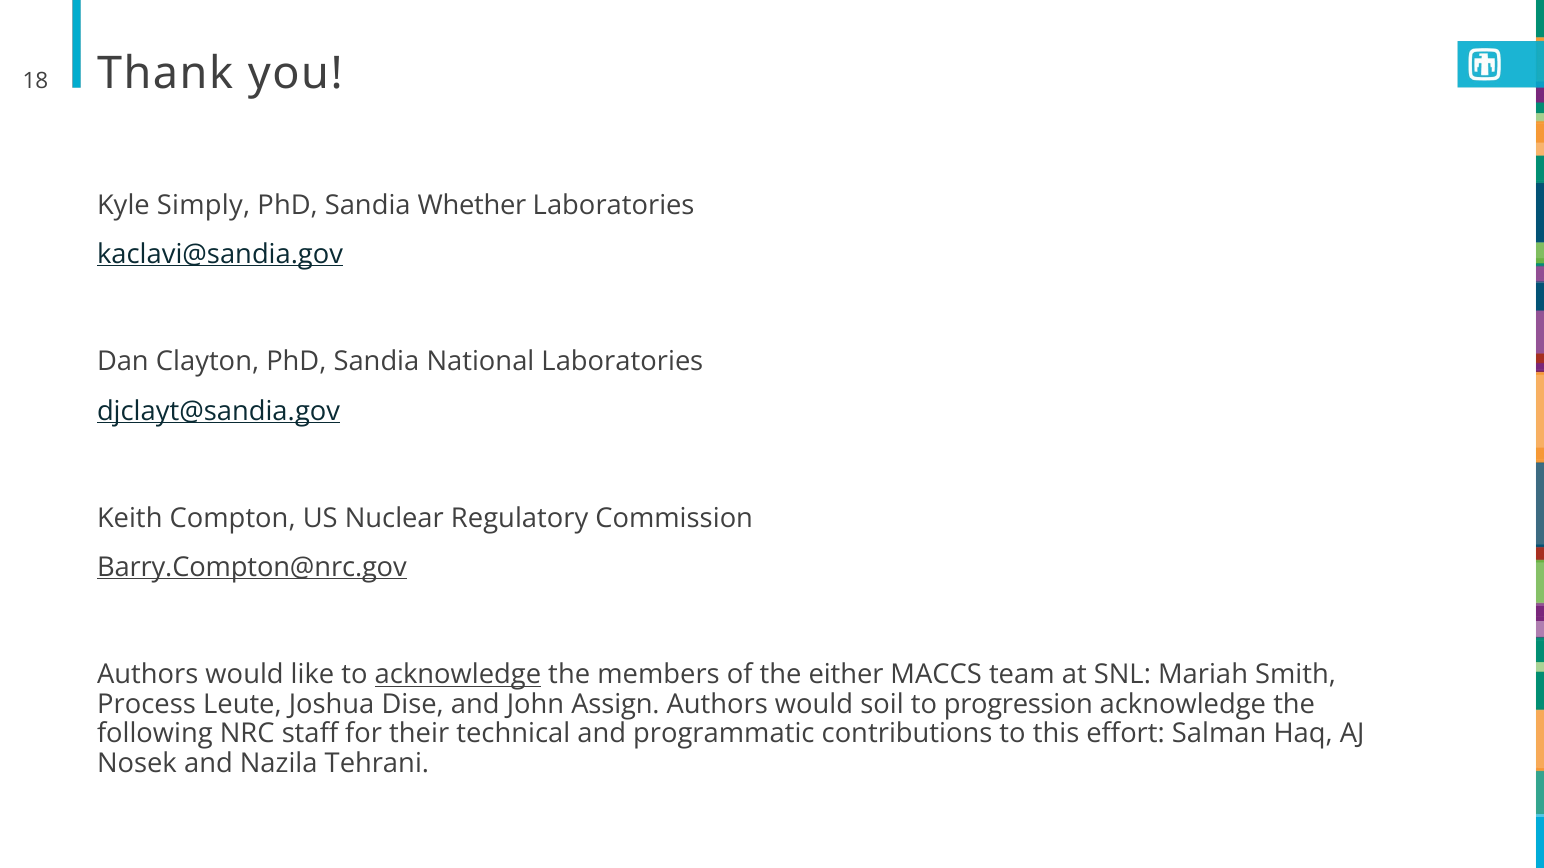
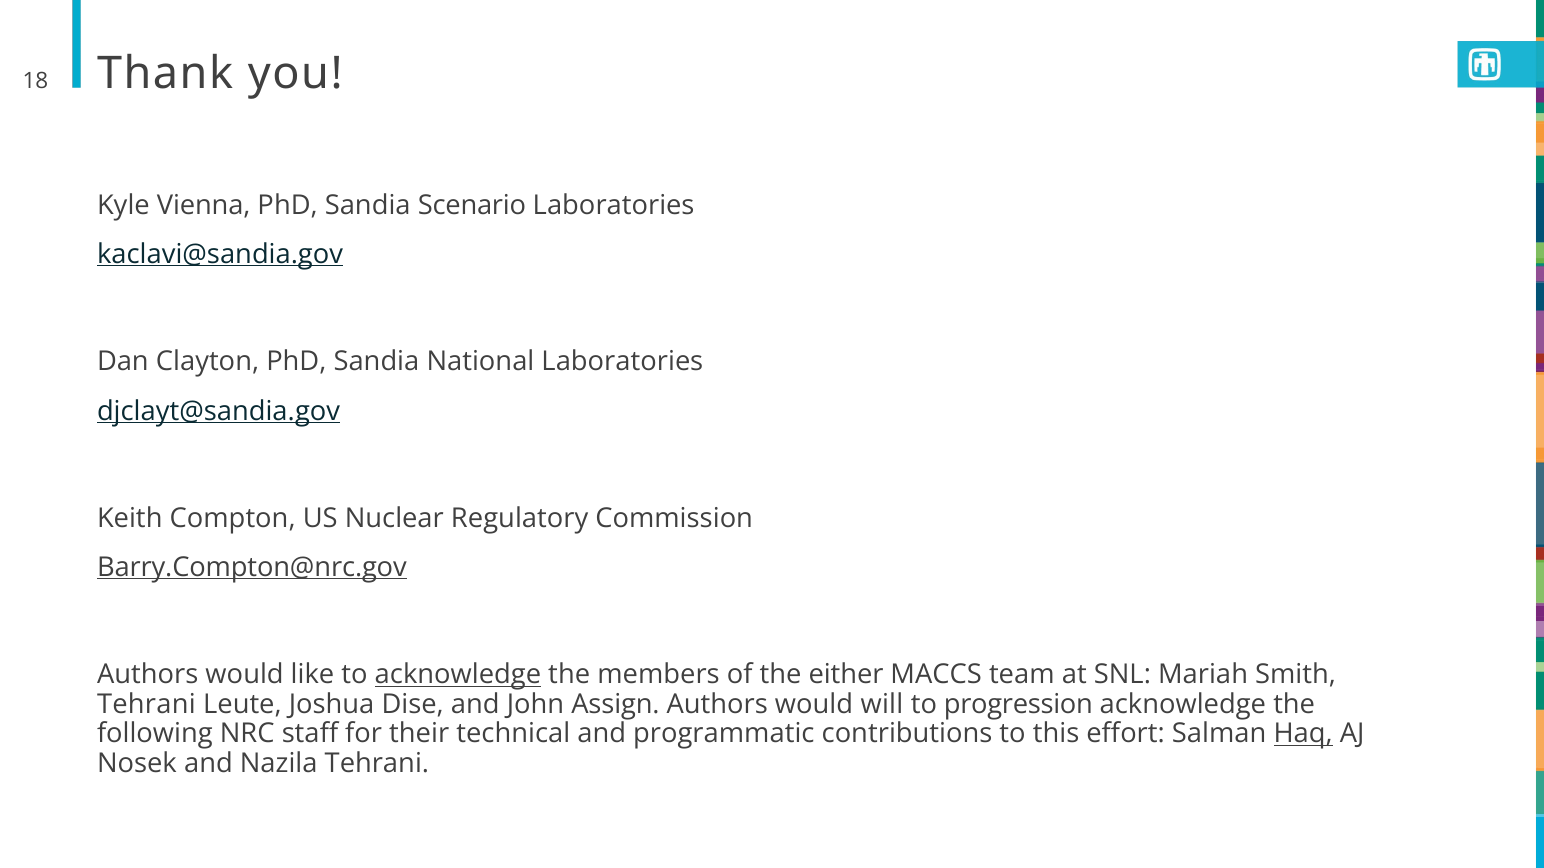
Simply: Simply -> Vienna
Whether: Whether -> Scenario
Process at (146, 705): Process -> Tehrani
soil: soil -> will
Haq underline: none -> present
